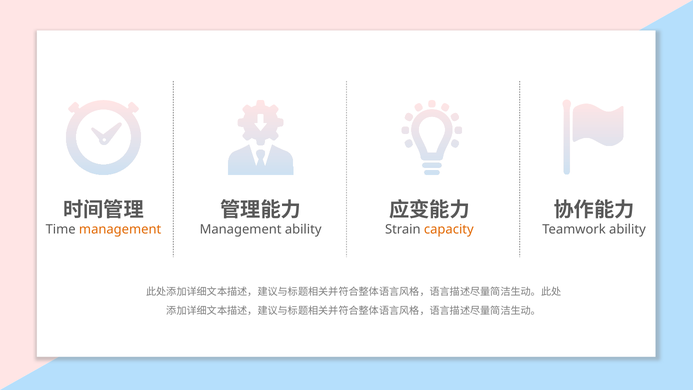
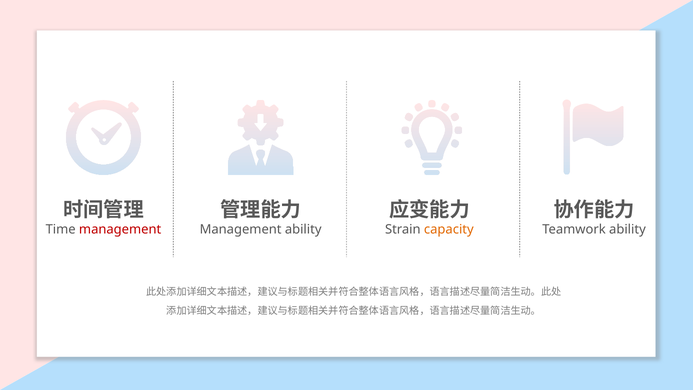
management at (120, 229) colour: orange -> red
